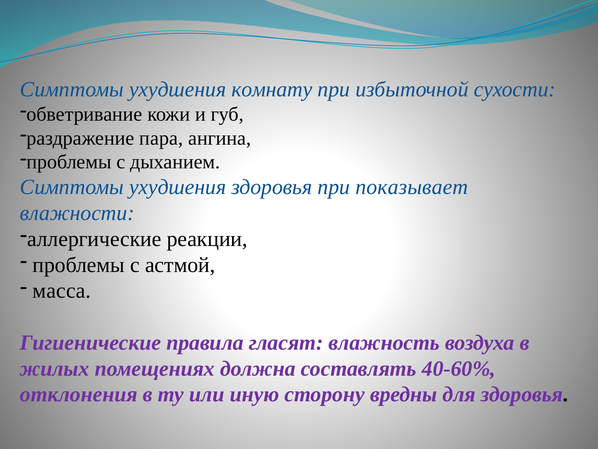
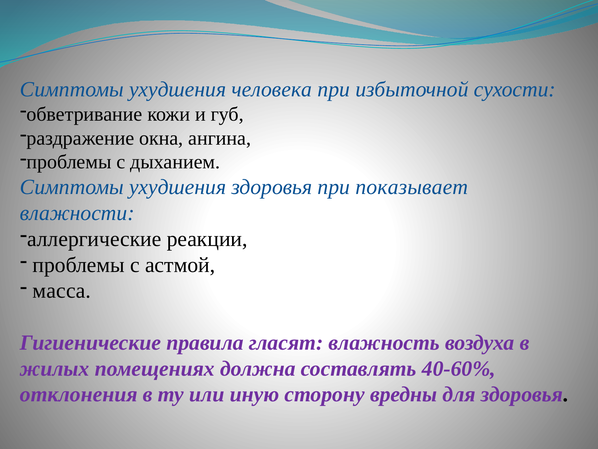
комнату: комнату -> человека
пара: пара -> окна
